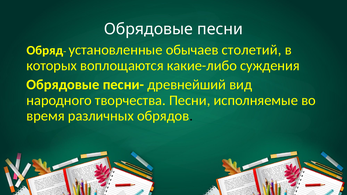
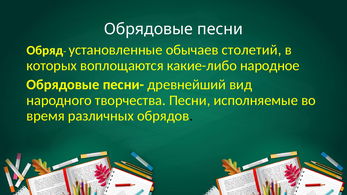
суждения: суждения -> народное
